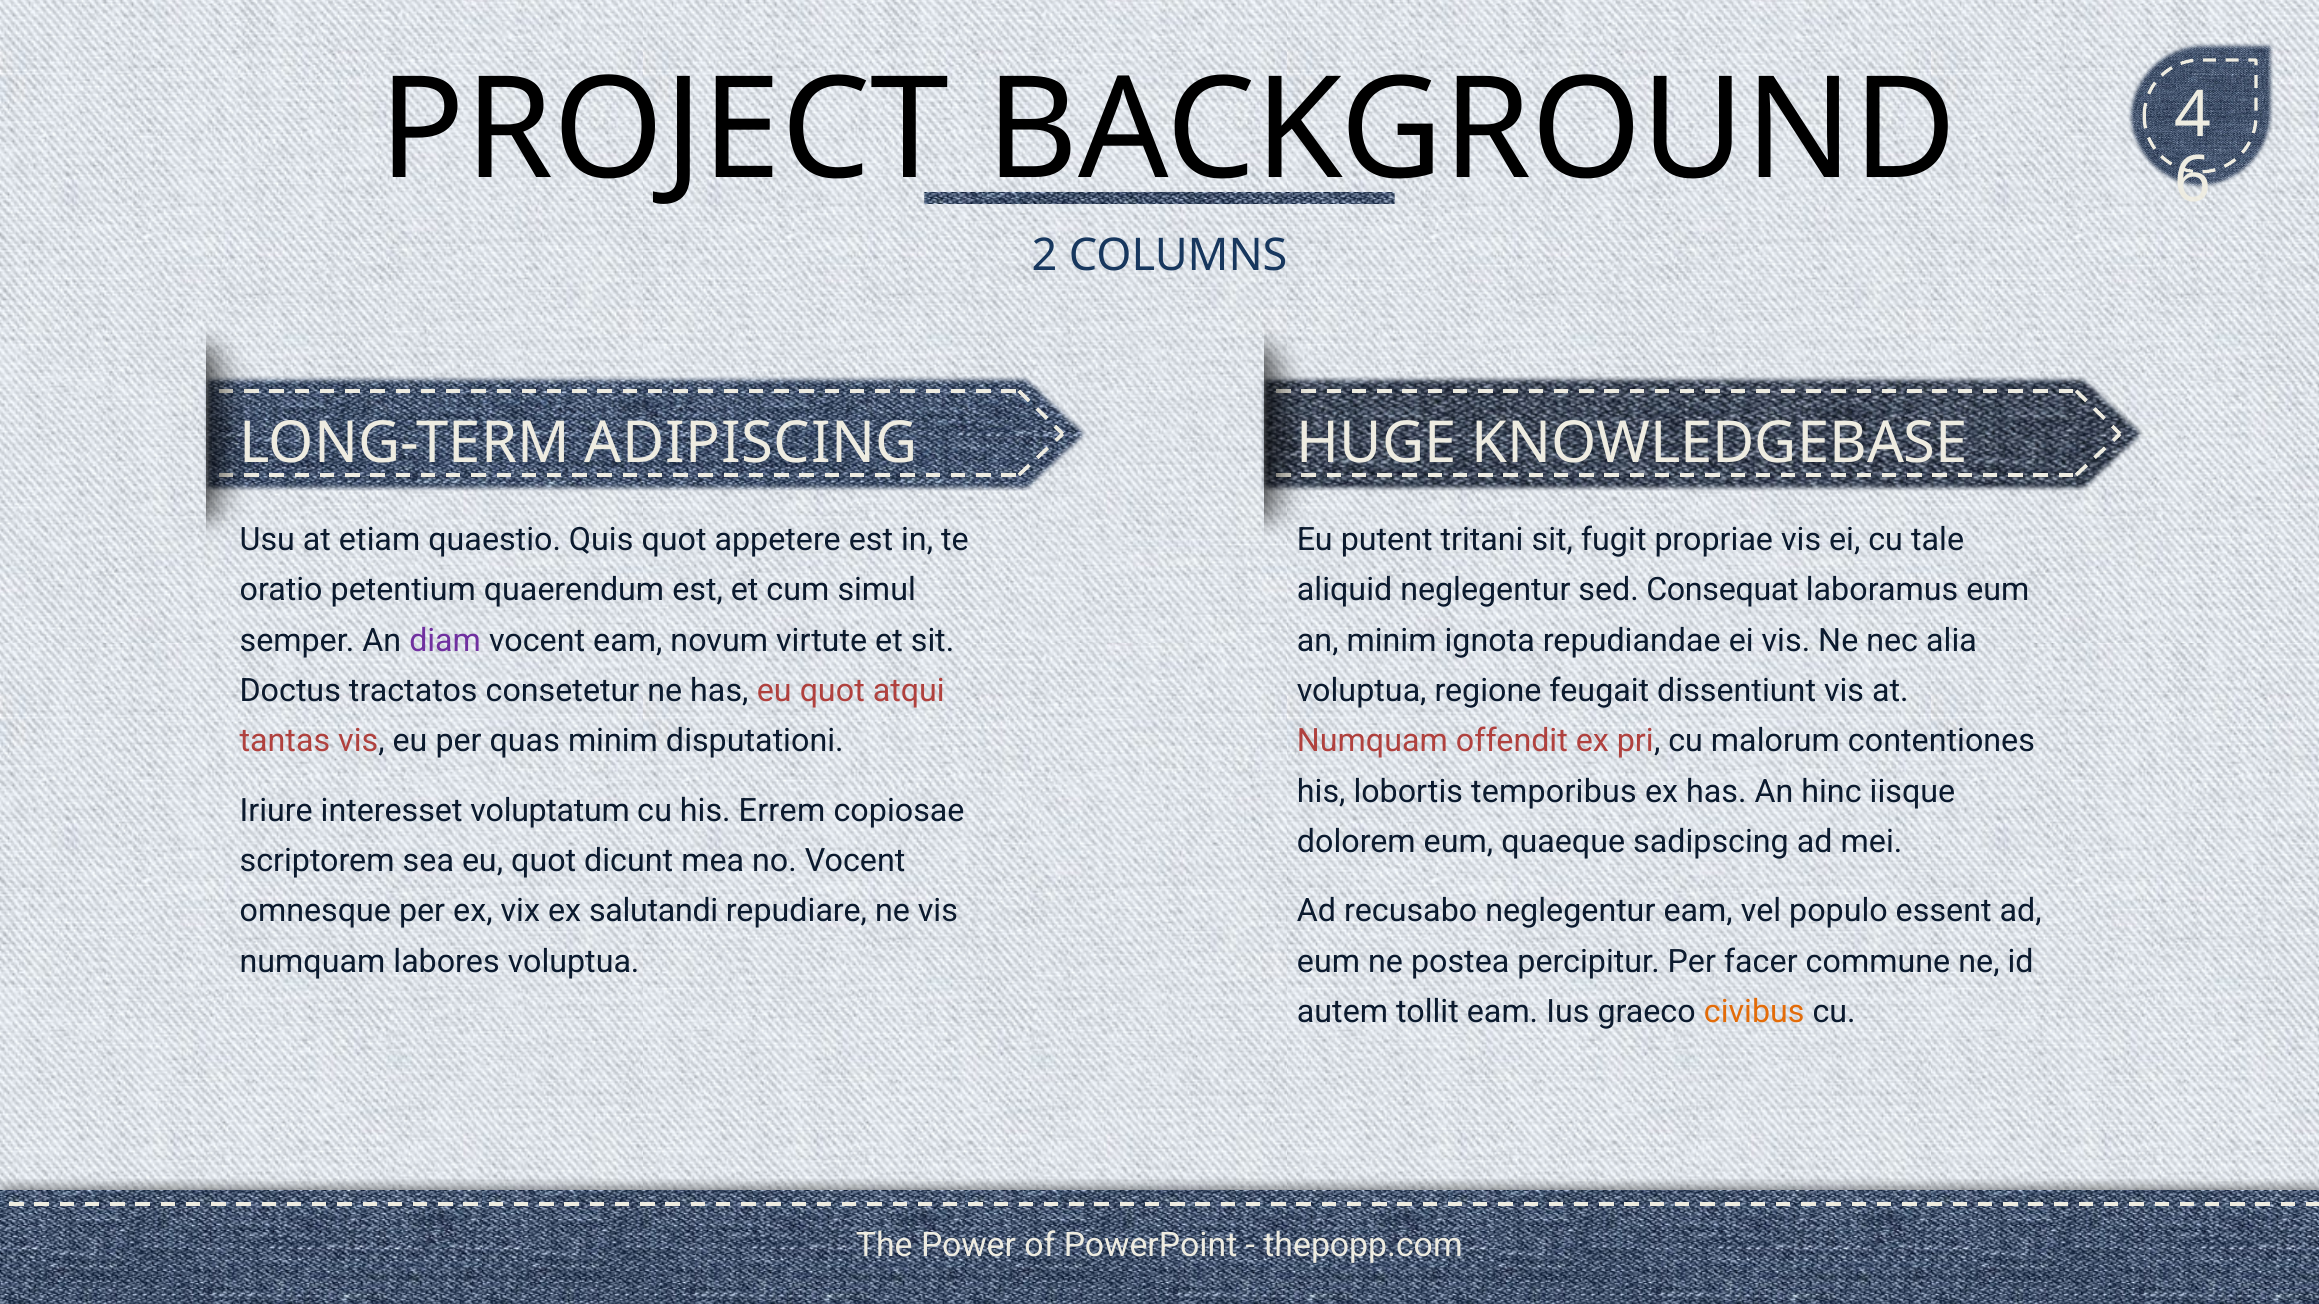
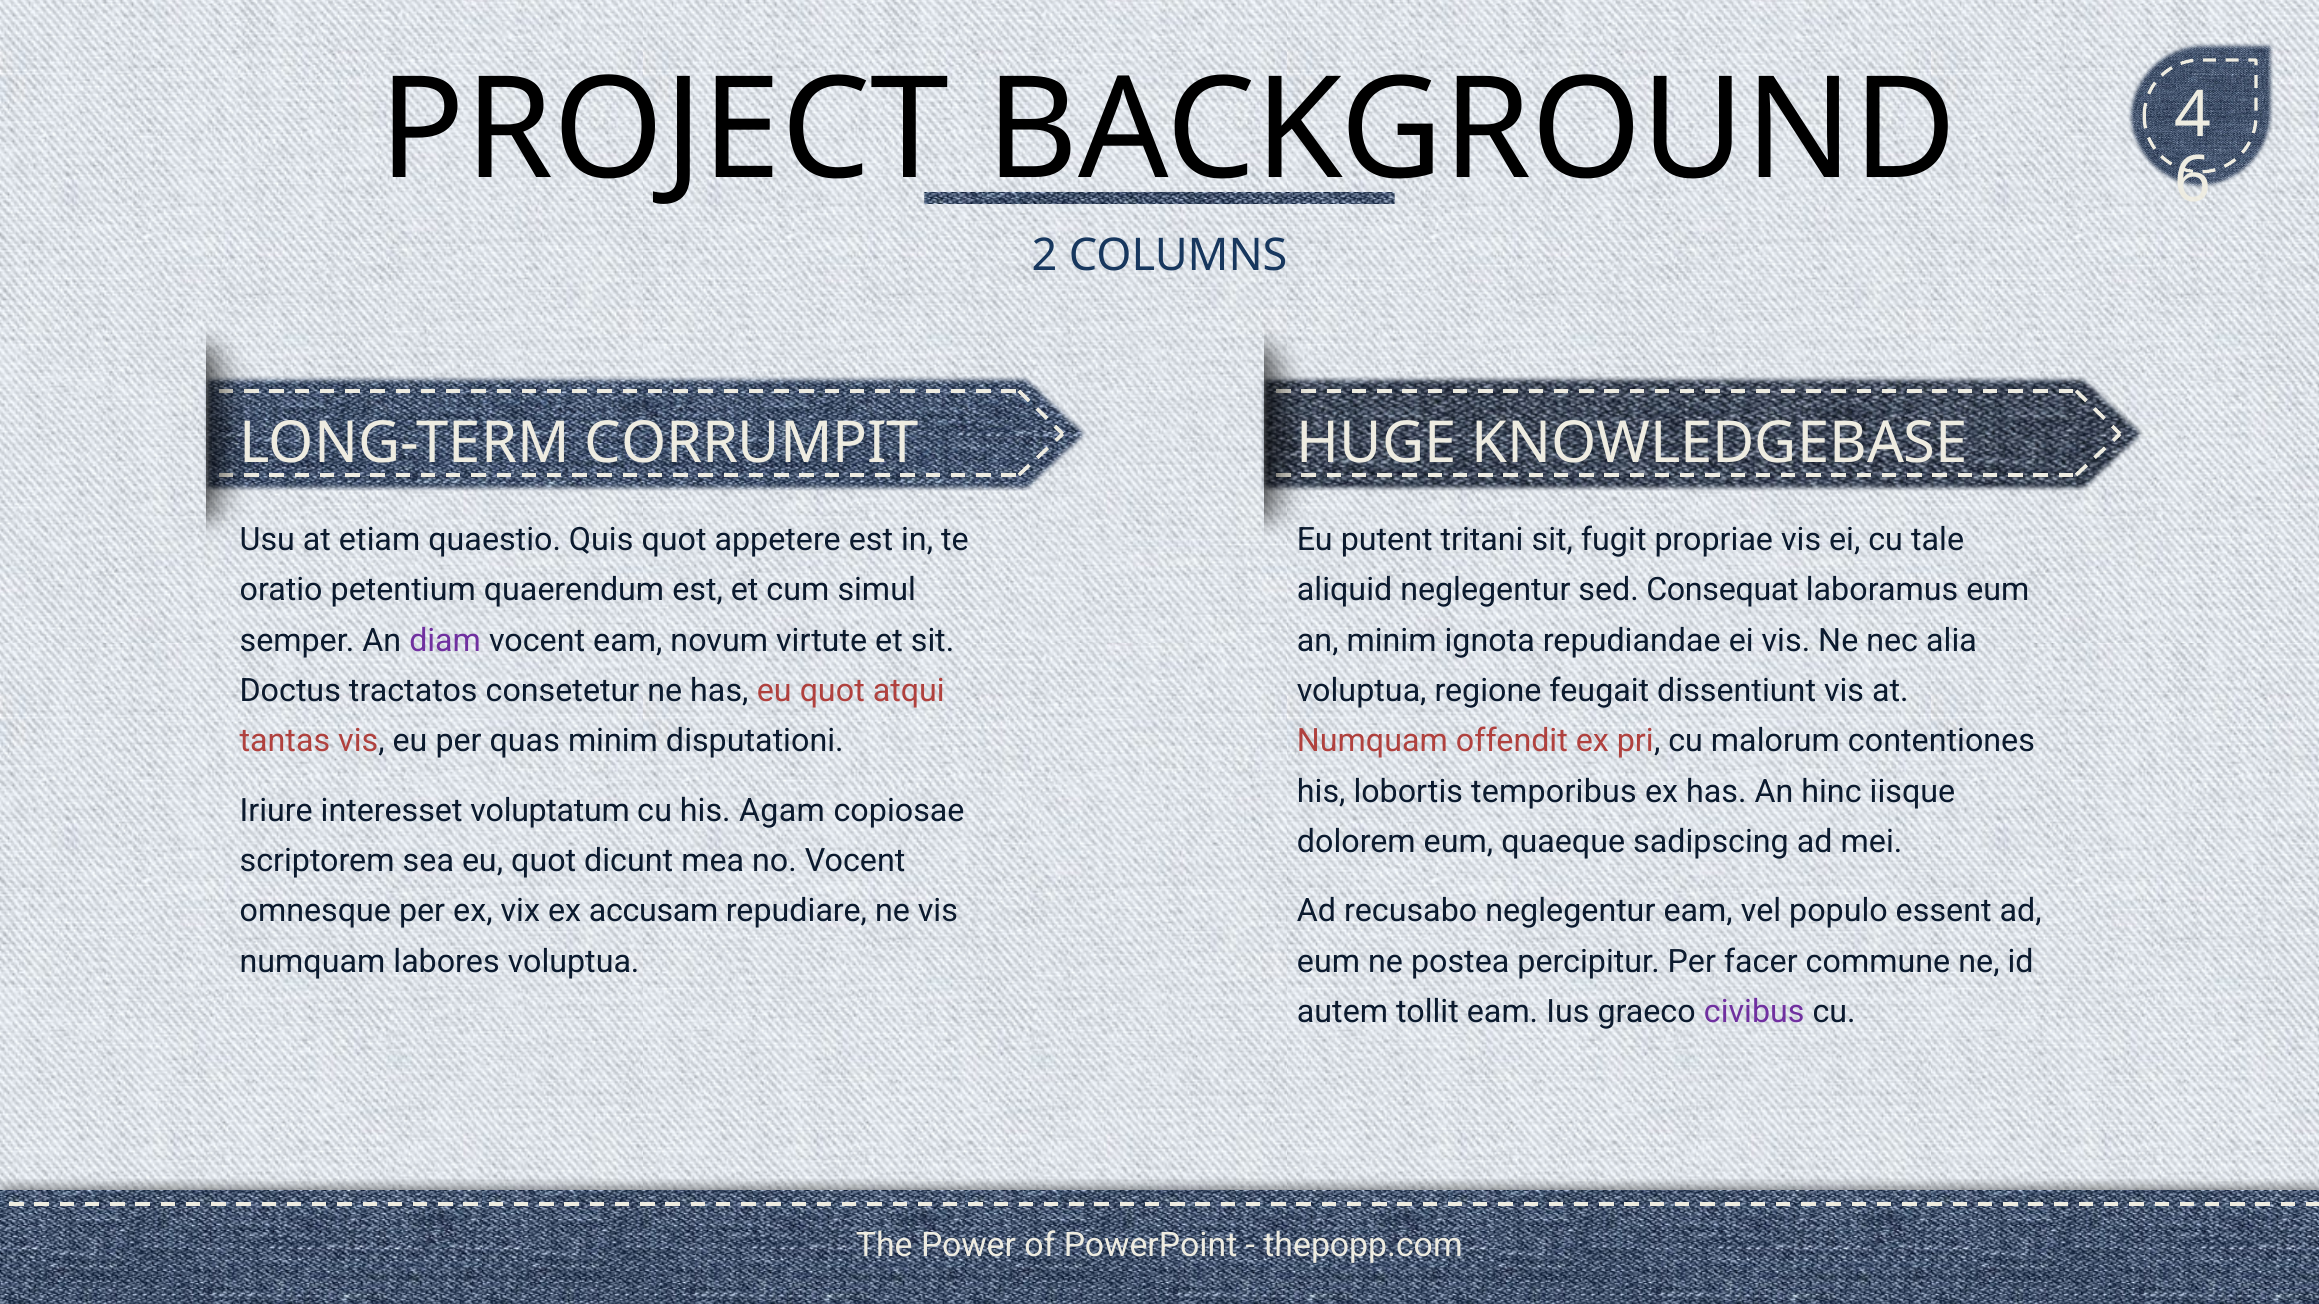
ADIPISCING: ADIPISCING -> CORRUMPIT
Errem: Errem -> Agam
salutandi: salutandi -> accusam
civibus colour: orange -> purple
